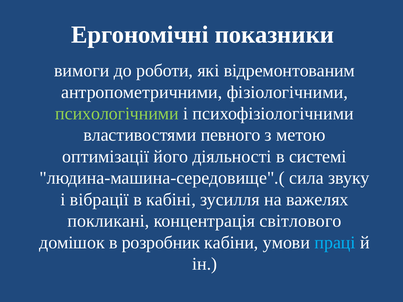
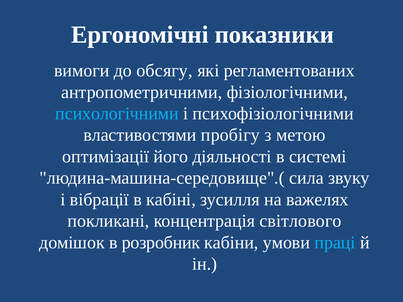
роботи: роботи -> обсягу
відремонтованим: відремонтованим -> регламентованих
психологічними colour: light green -> light blue
певного: певного -> пробігу
